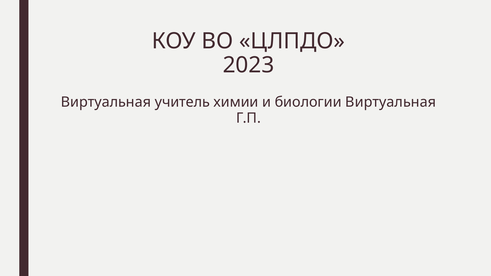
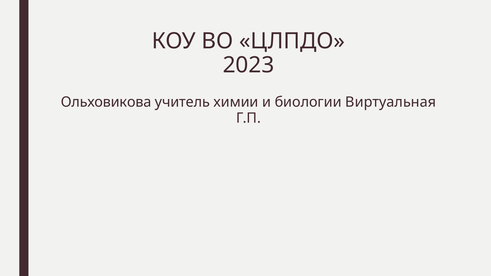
Виртуальная at (106, 102): Виртуальная -> Ольховикова
